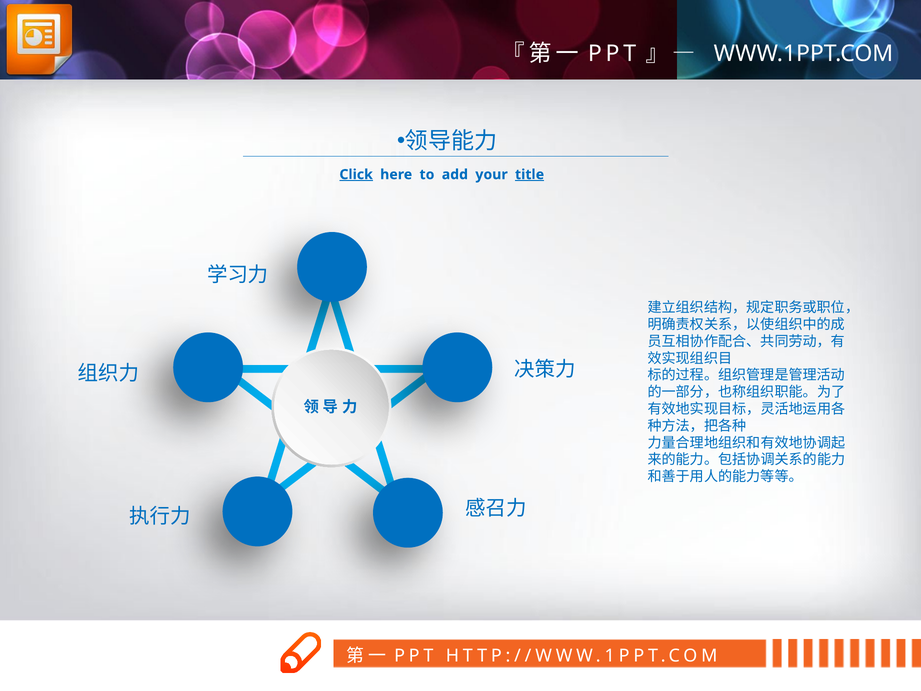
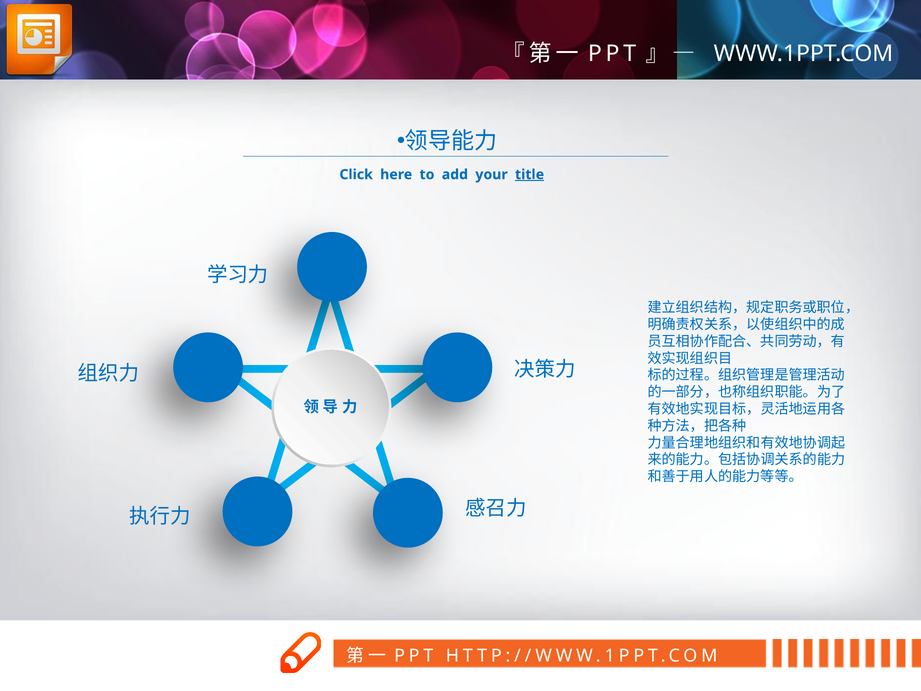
Click underline: present -> none
